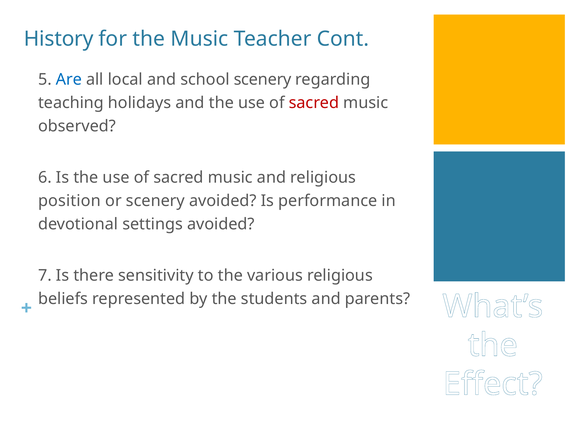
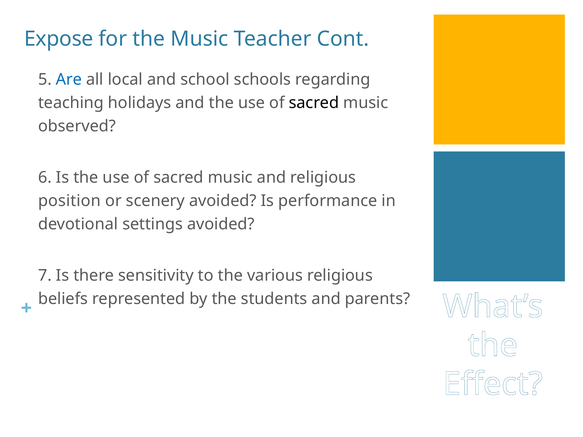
History: History -> Expose
school scenery: scenery -> schools
sacred at (314, 103) colour: red -> black
